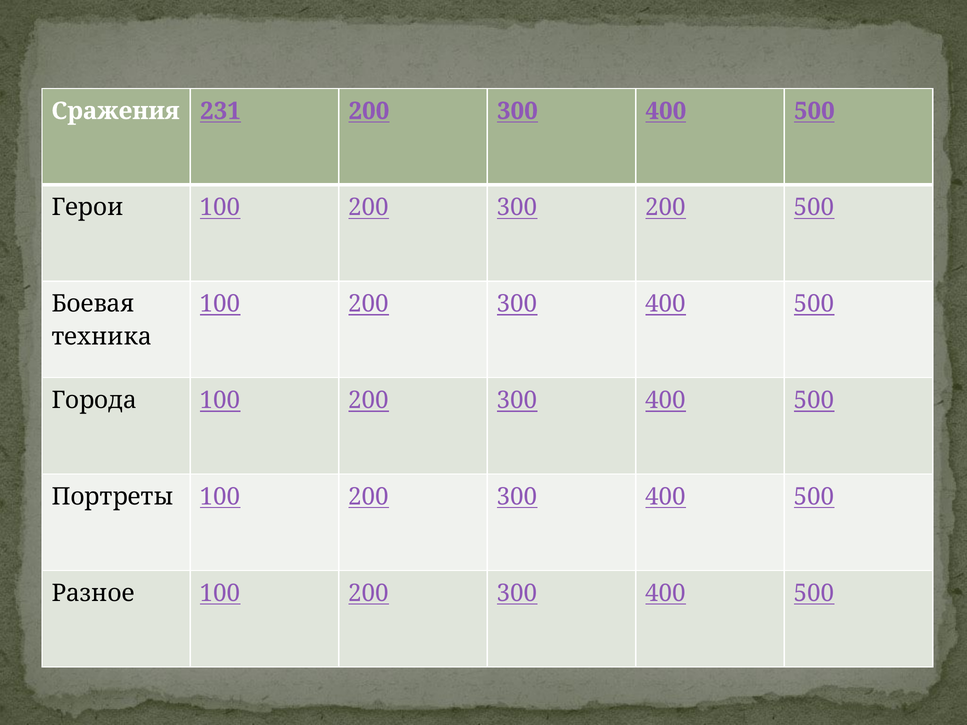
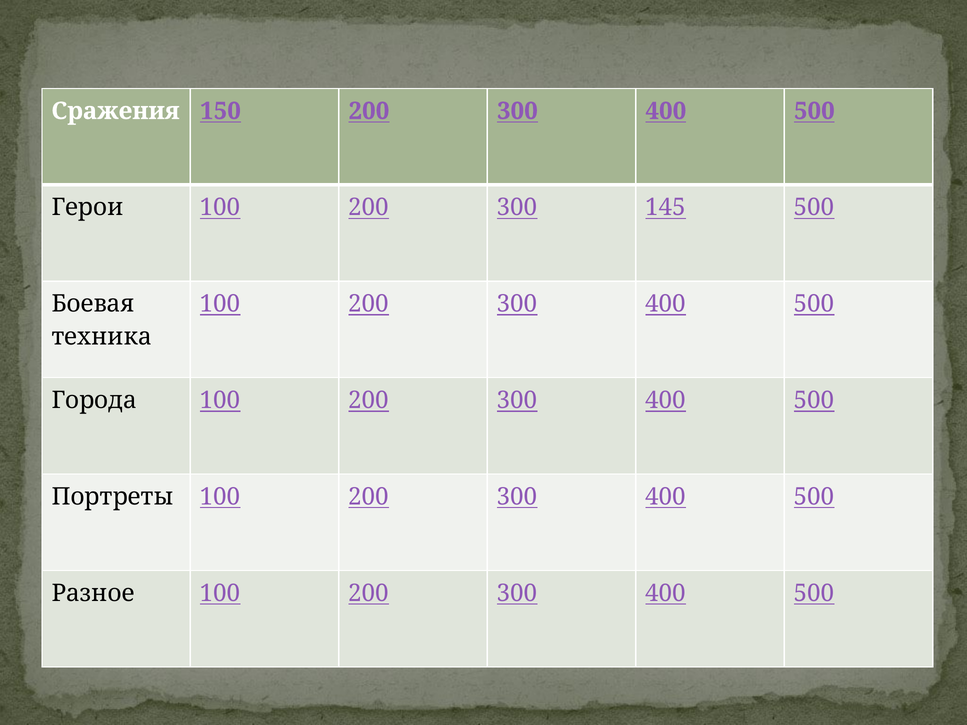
231: 231 -> 150
300 200: 200 -> 145
